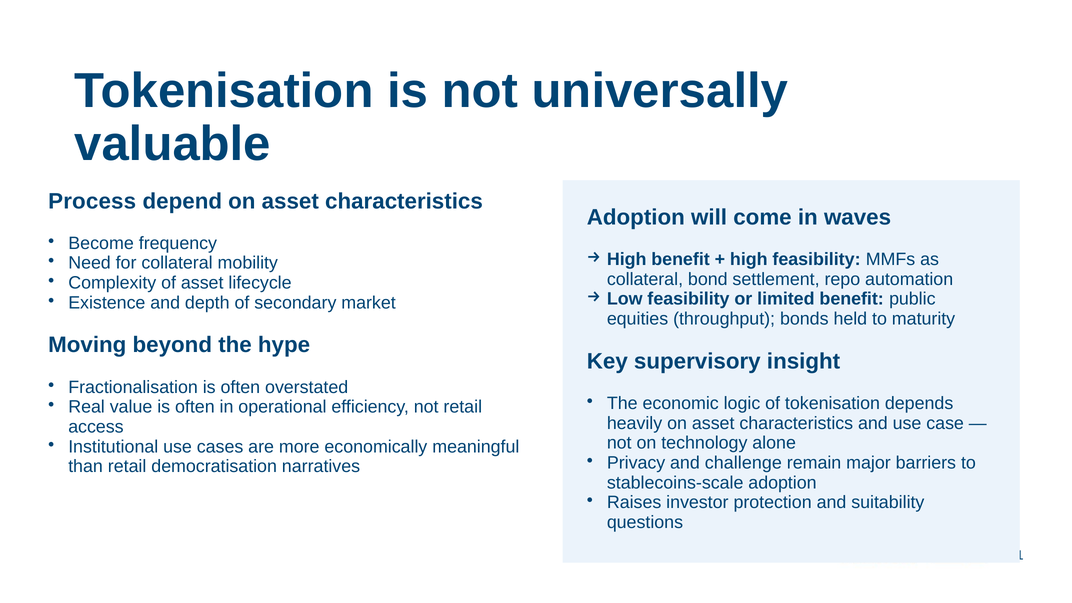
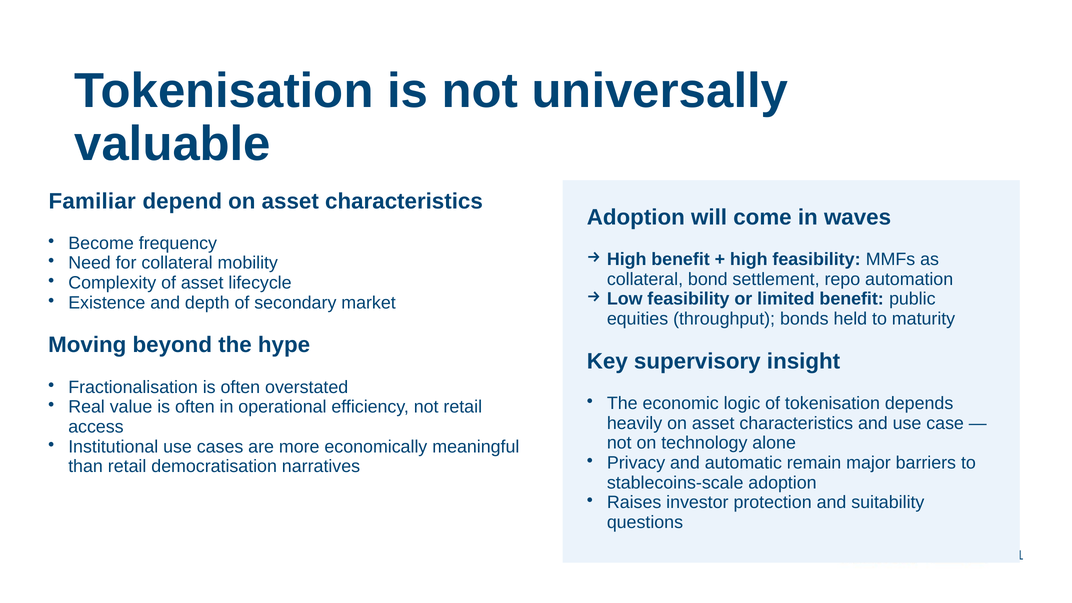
Process: Process -> Familiar
challenge: challenge -> automatic
